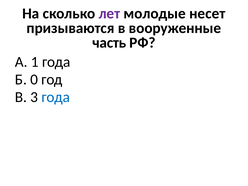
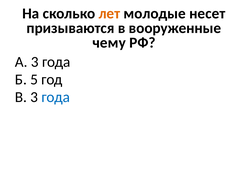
лет colour: purple -> orange
часть: часть -> чему
А 1: 1 -> 3
0: 0 -> 5
